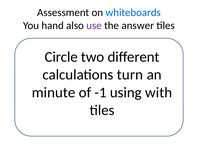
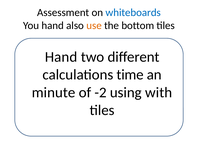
use colour: purple -> orange
answer: answer -> bottom
Circle at (61, 57): Circle -> Hand
turn: turn -> time
-1: -1 -> -2
